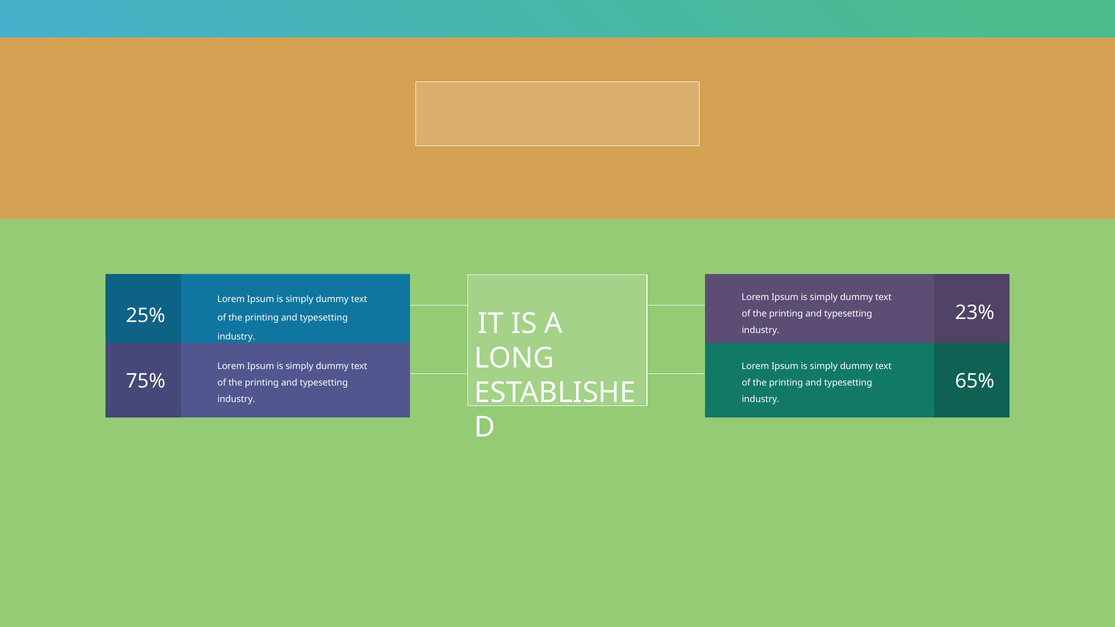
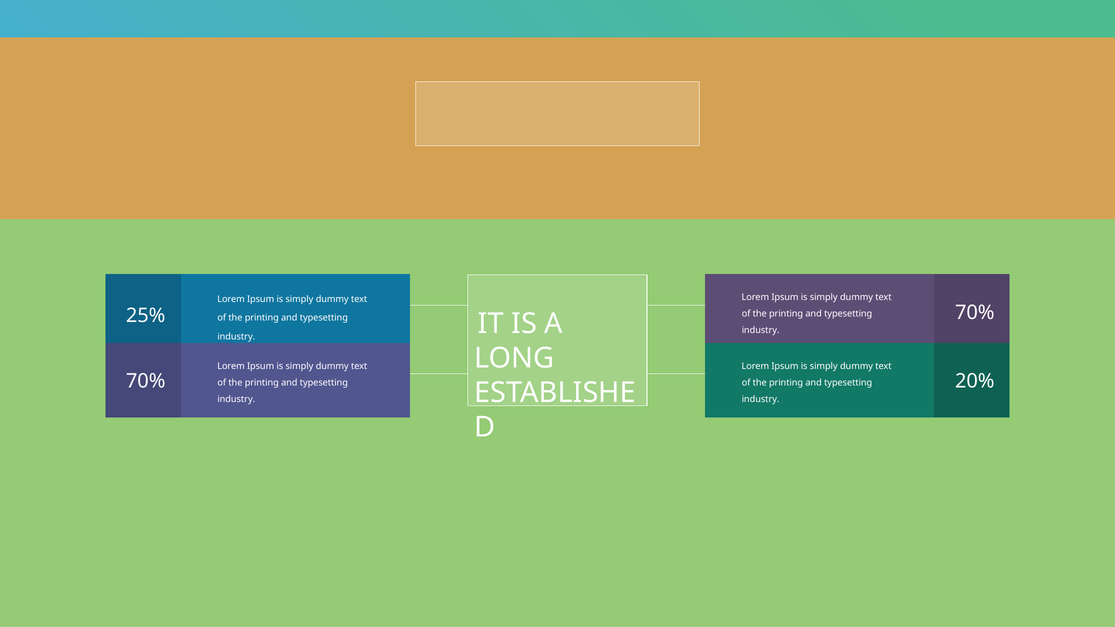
23% at (975, 313): 23% -> 70%
75% at (146, 381): 75% -> 70%
65%: 65% -> 20%
